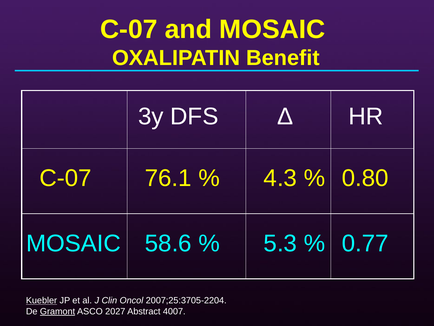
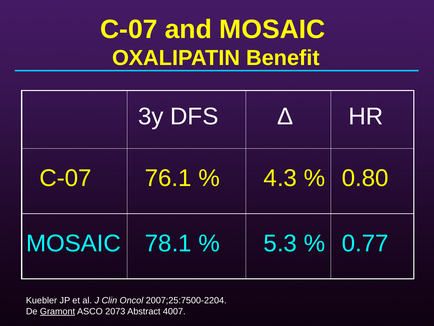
58.6: 58.6 -> 78.1
Kuebler underline: present -> none
2007;25:3705-2204: 2007;25:3705-2204 -> 2007;25:7500-2204
2027: 2027 -> 2073
